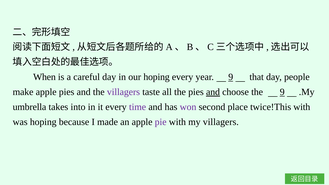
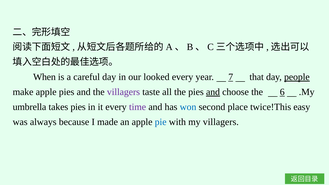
our hoping: hoping -> looked
year 9: 9 -> 7
people underline: none -> present
the 9: 9 -> 6
takes into: into -> pies
won colour: purple -> blue
twice!This with: with -> easy
was hoping: hoping -> always
pie colour: purple -> blue
